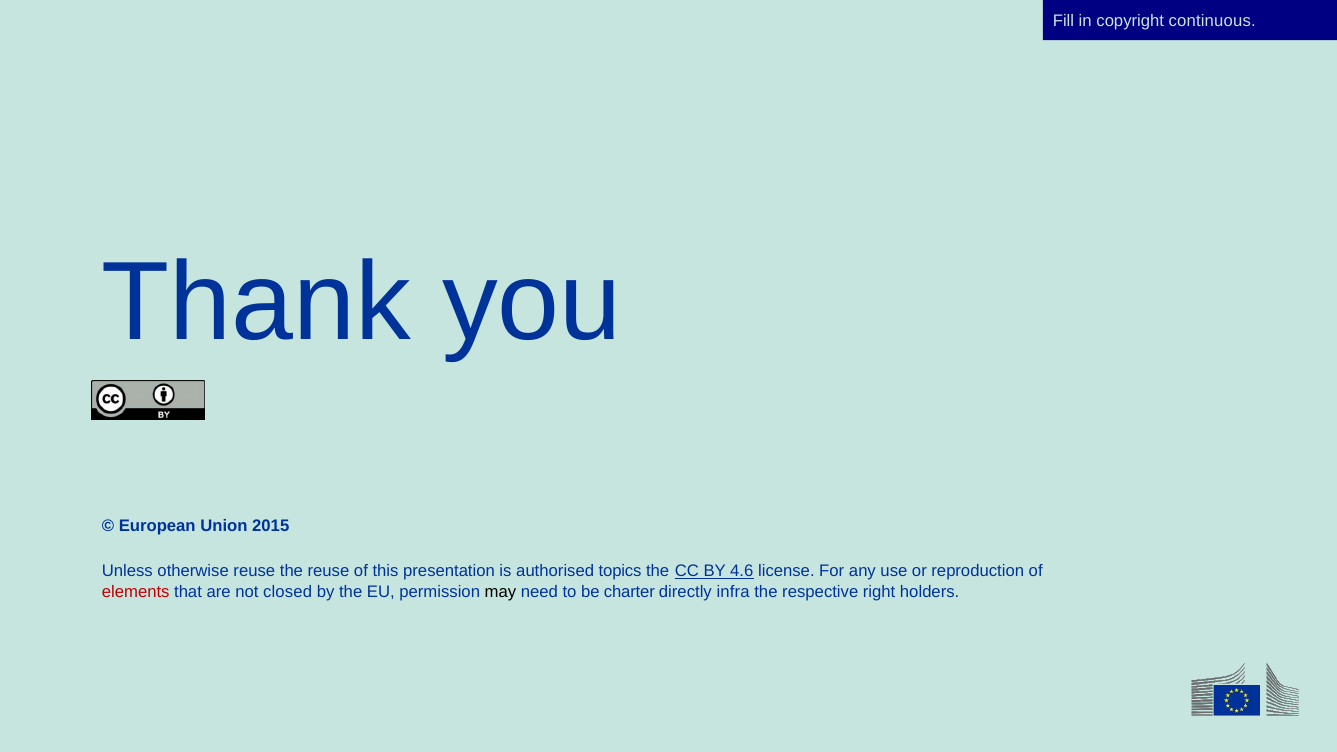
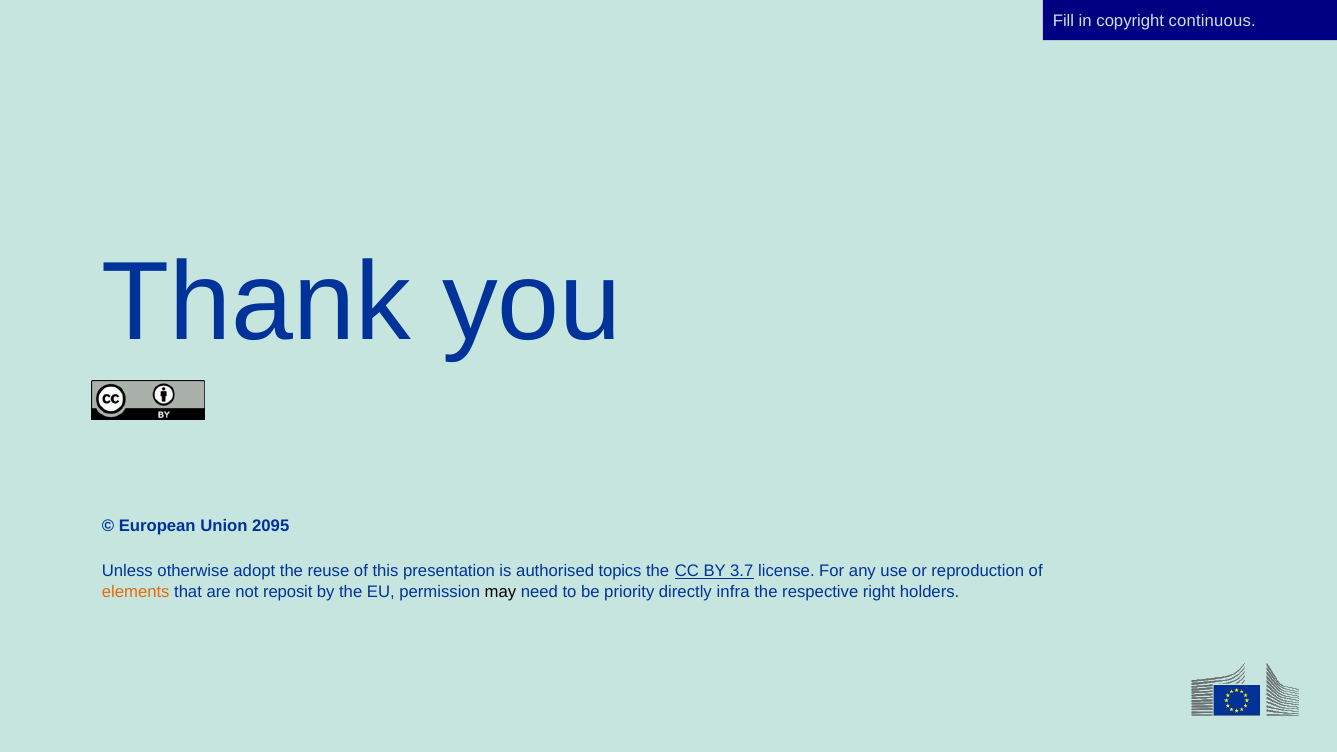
2015: 2015 -> 2095
otherwise reuse: reuse -> adopt
4.6: 4.6 -> 3.7
elements colour: red -> orange
closed: closed -> reposit
charter: charter -> priority
